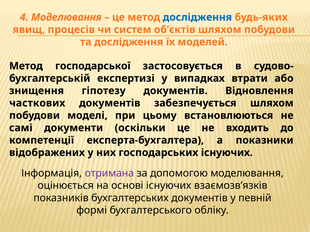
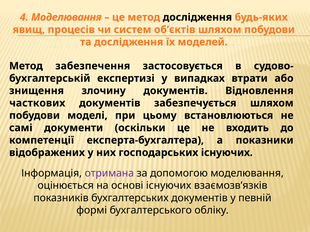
дослідження at (197, 17) colour: blue -> black
господарської: господарської -> забезпечення
гіпотезу: гіпотезу -> злочину
